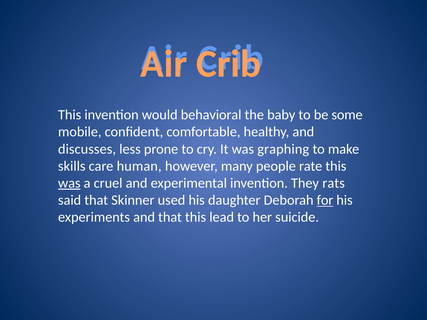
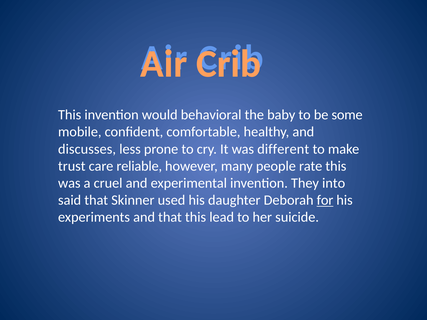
graphing: graphing -> different
skills: skills -> trust
human: human -> reliable
was at (69, 183) underline: present -> none
rats: rats -> into
